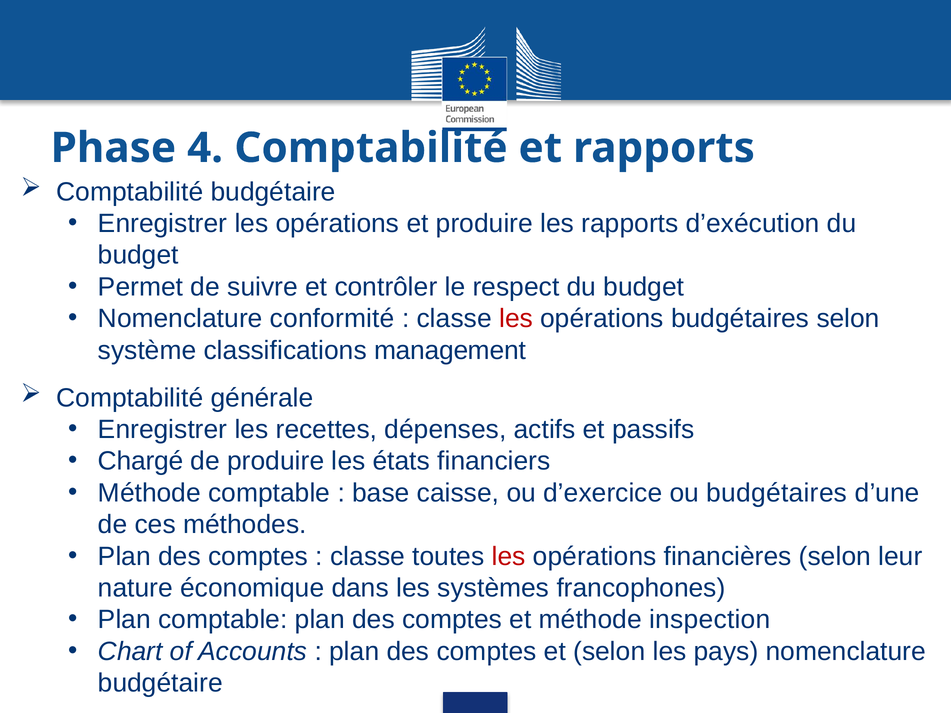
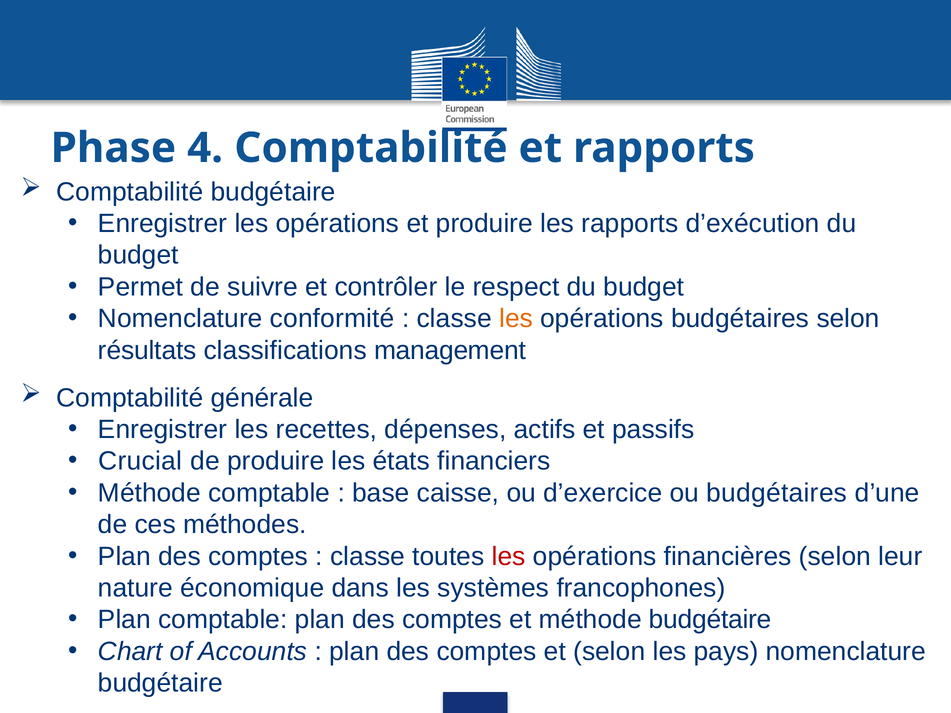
les at (516, 319) colour: red -> orange
système: système -> résultats
Chargé: Chargé -> Crucial
méthode inspection: inspection -> budgétaire
